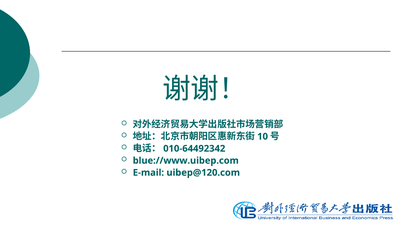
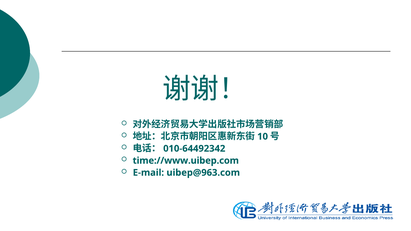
blue://www.uibep.com: blue://www.uibep.com -> time://www.uibep.com
uibep@120.com: uibep@120.com -> uibep@963.com
